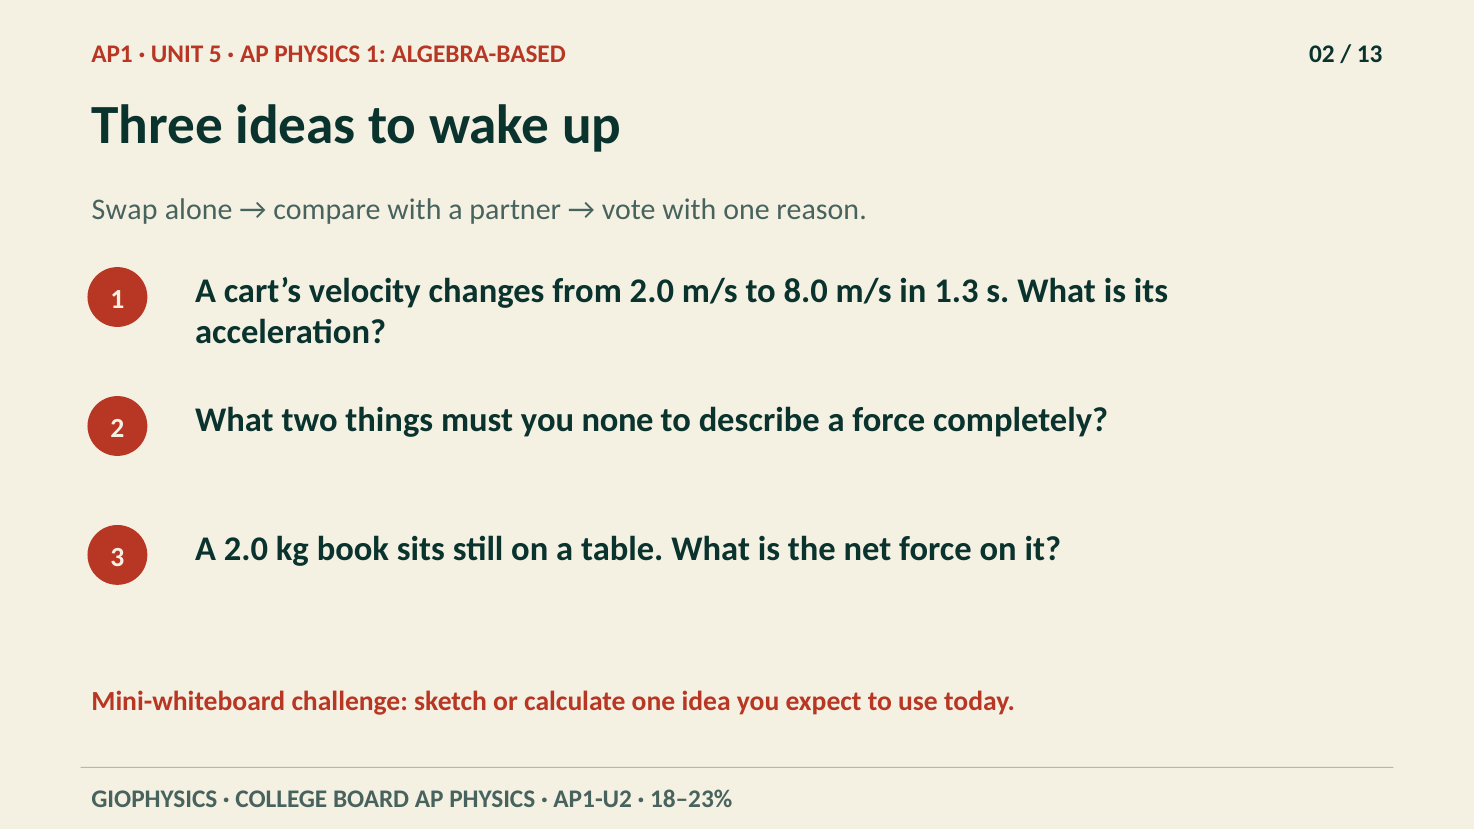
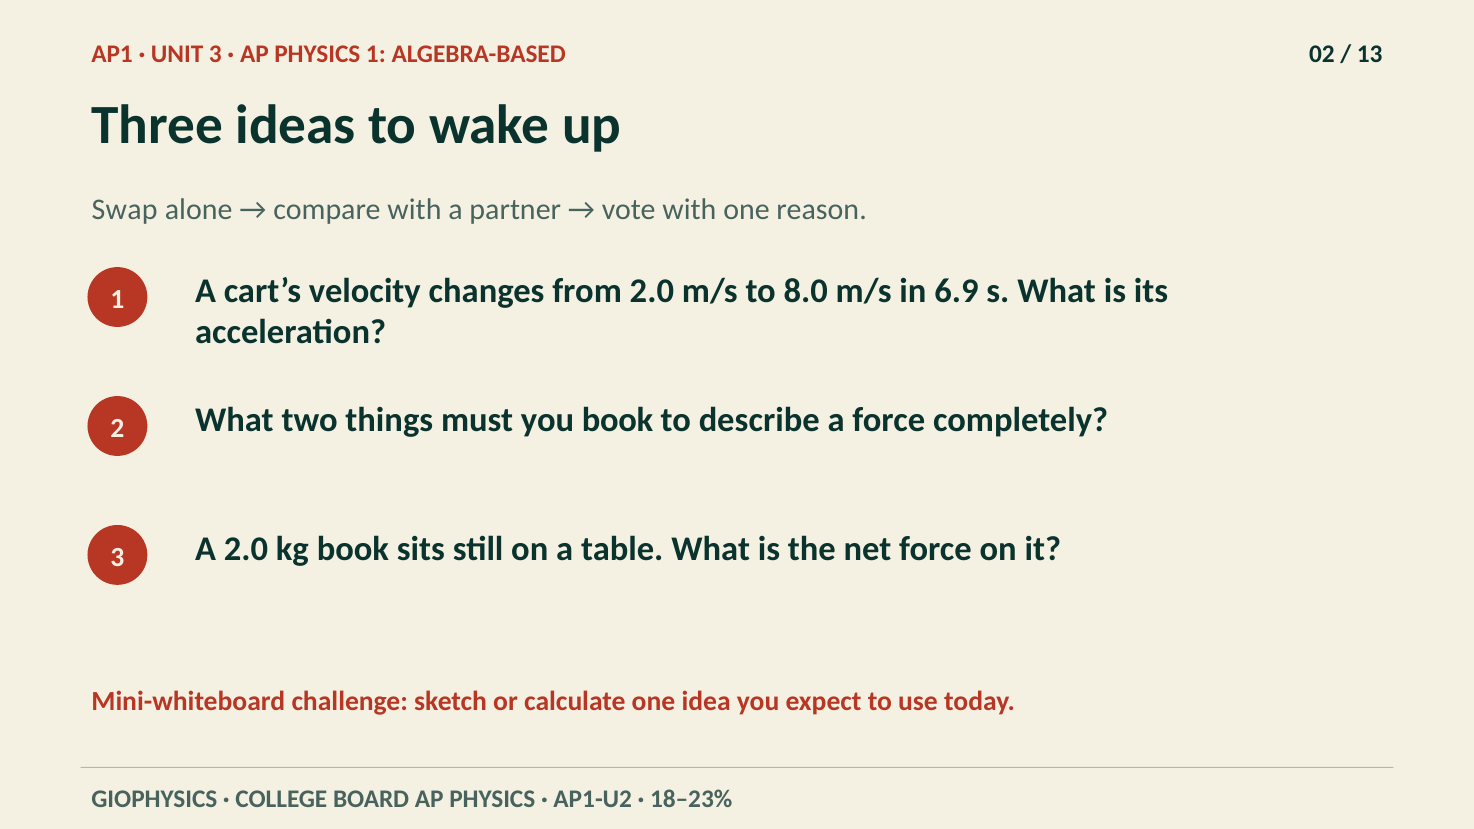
UNIT 5: 5 -> 3
1.3: 1.3 -> 6.9
you none: none -> book
